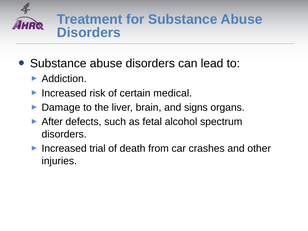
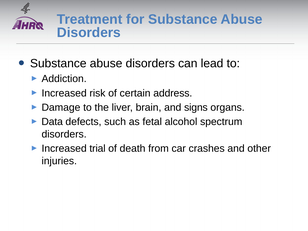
medical: medical -> address
After: After -> Data
